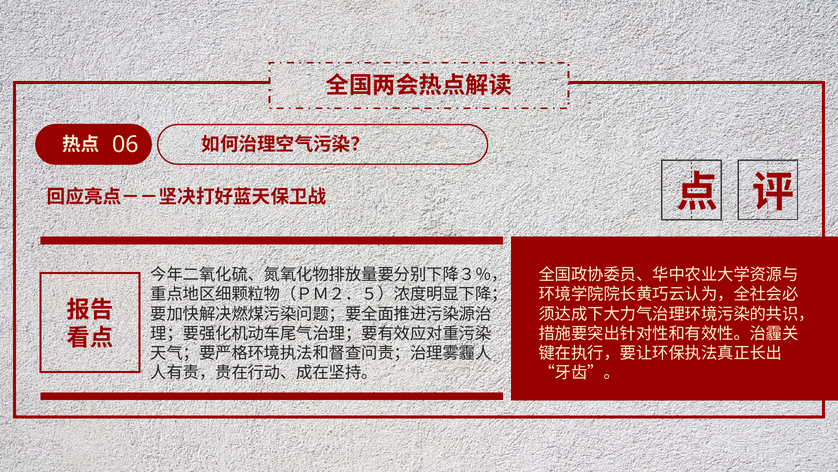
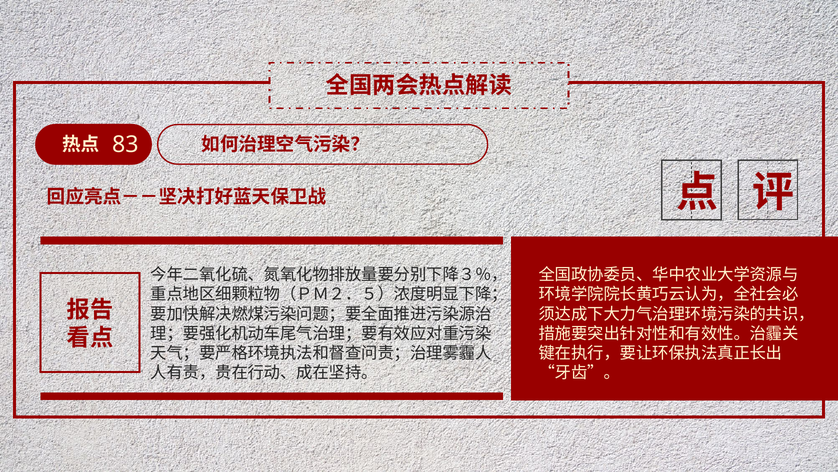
06: 06 -> 83
